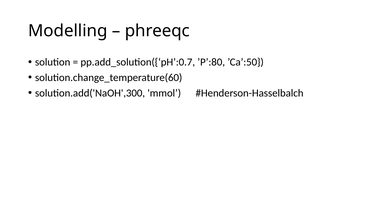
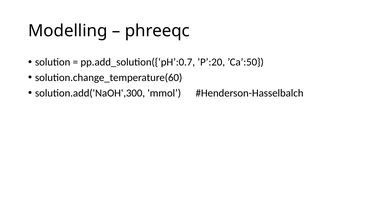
’P’:80: ’P’:80 -> ’P’:20
